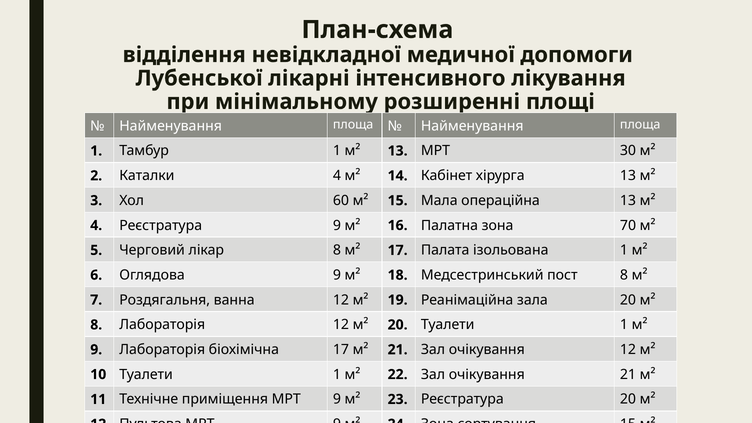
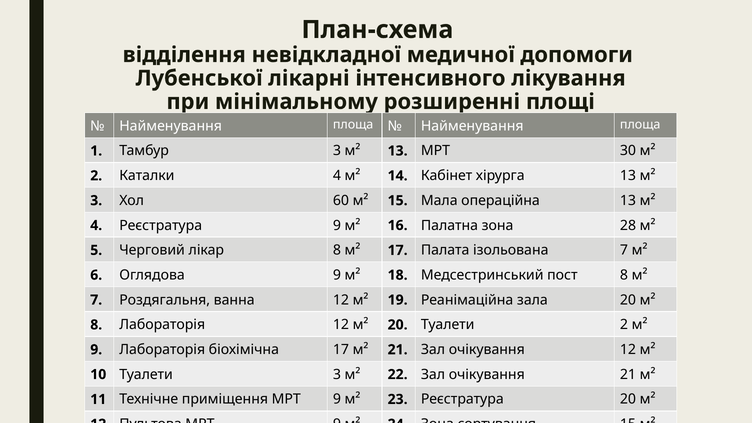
Тамбур 1: 1 -> 3
70: 70 -> 28
ізольована 1: 1 -> 7
20 Туалети 1: 1 -> 2
10 Туалети 1: 1 -> 3
